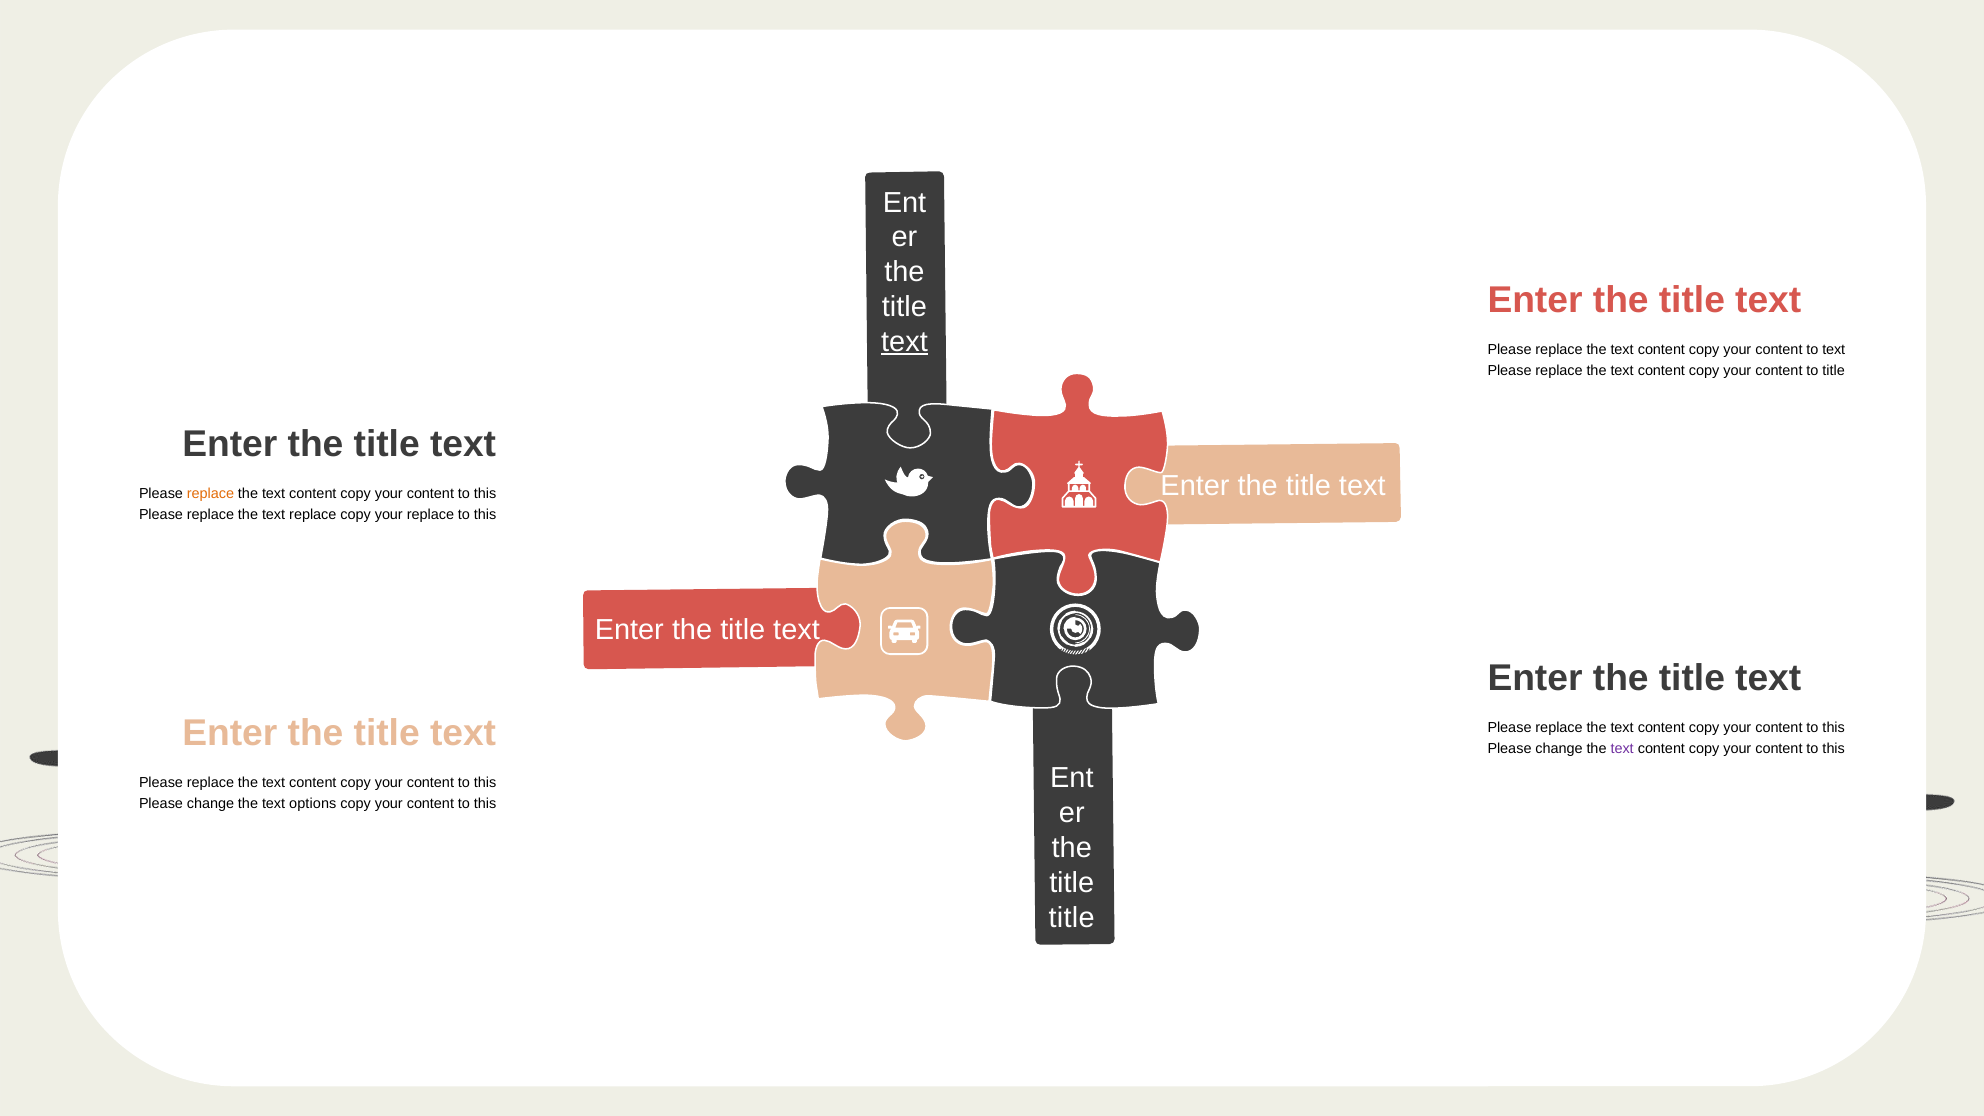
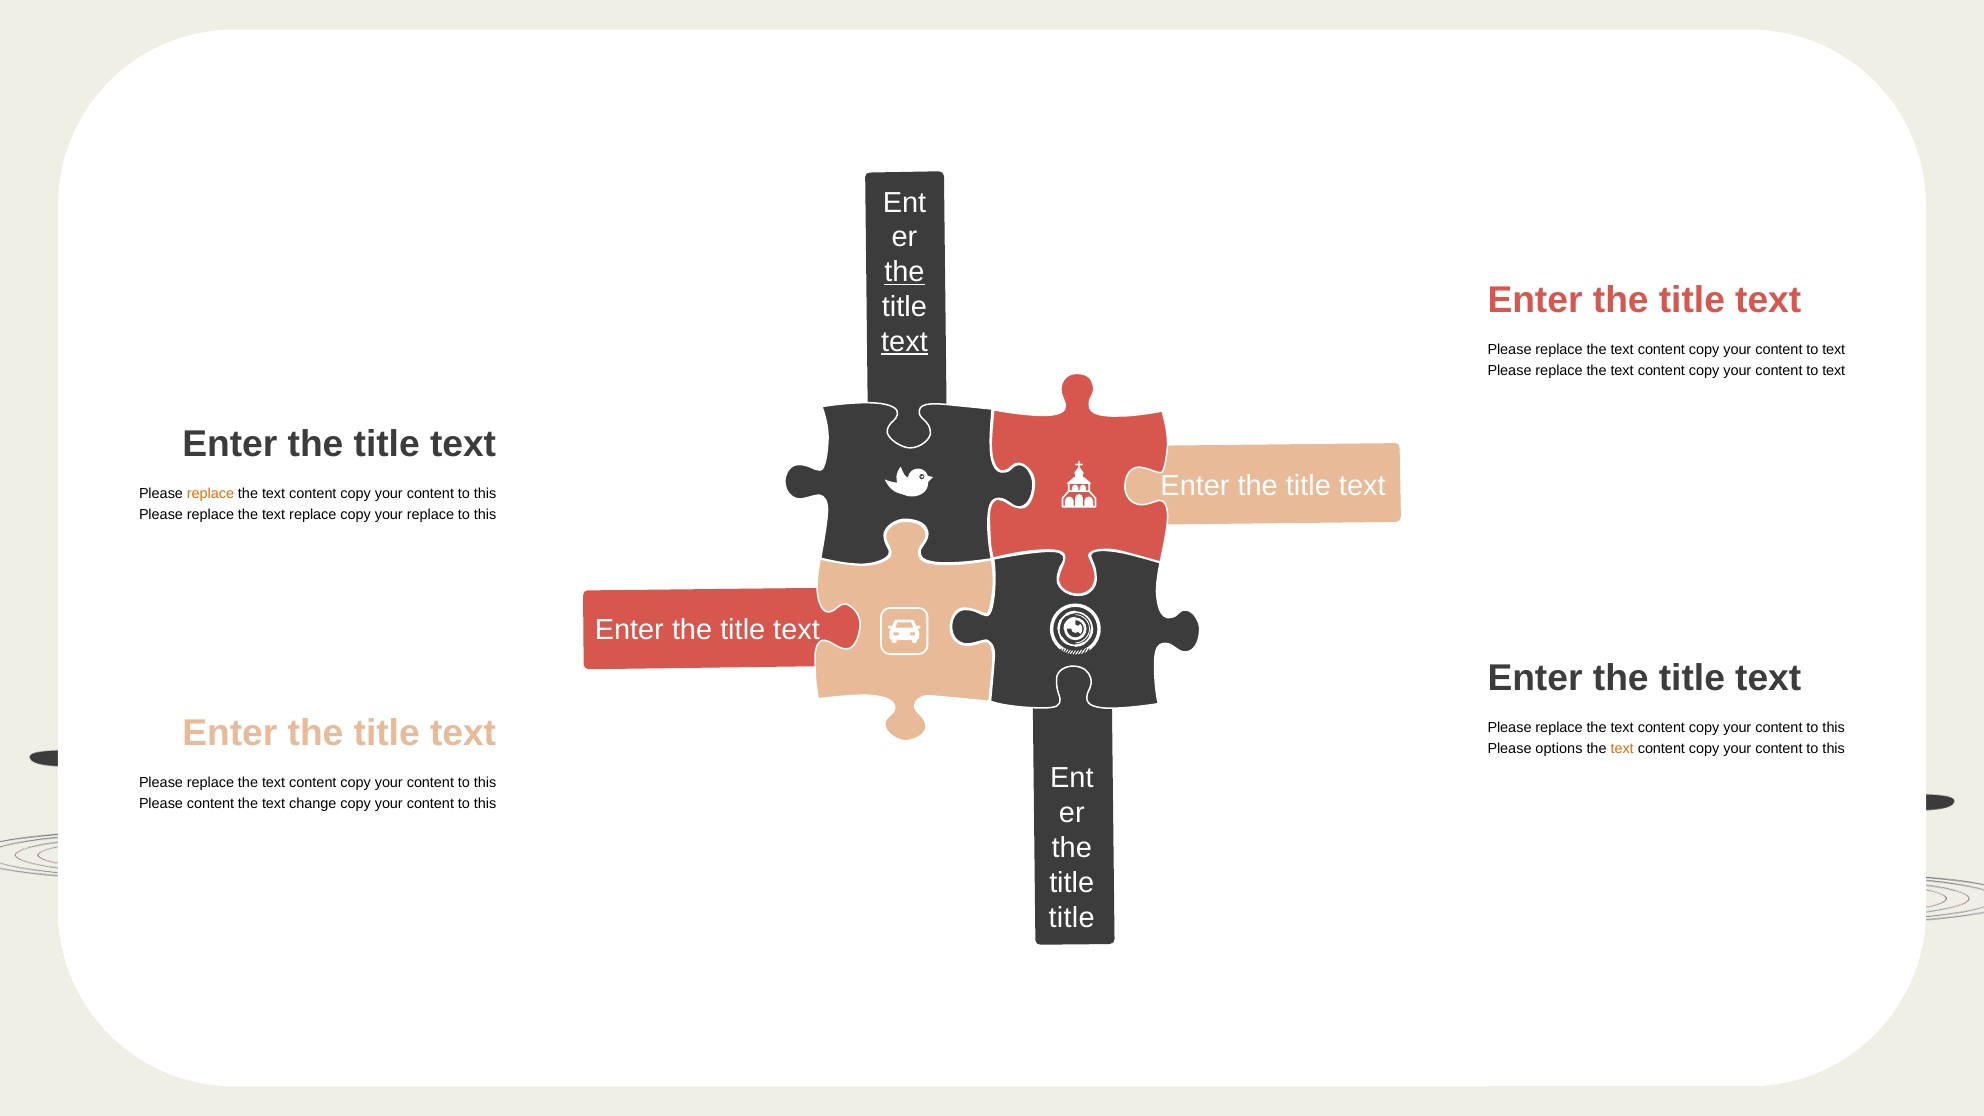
the at (904, 272) underline: none -> present
title at (1834, 370): title -> text
change at (1559, 749): change -> options
text at (1622, 749) colour: purple -> orange
change at (211, 804): change -> content
options: options -> change
